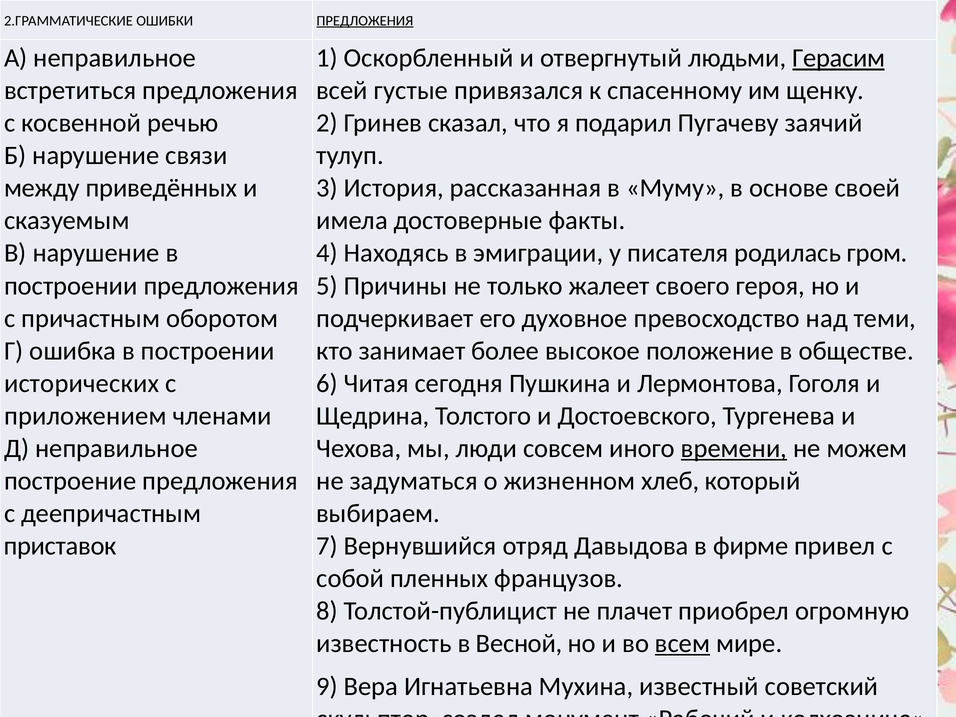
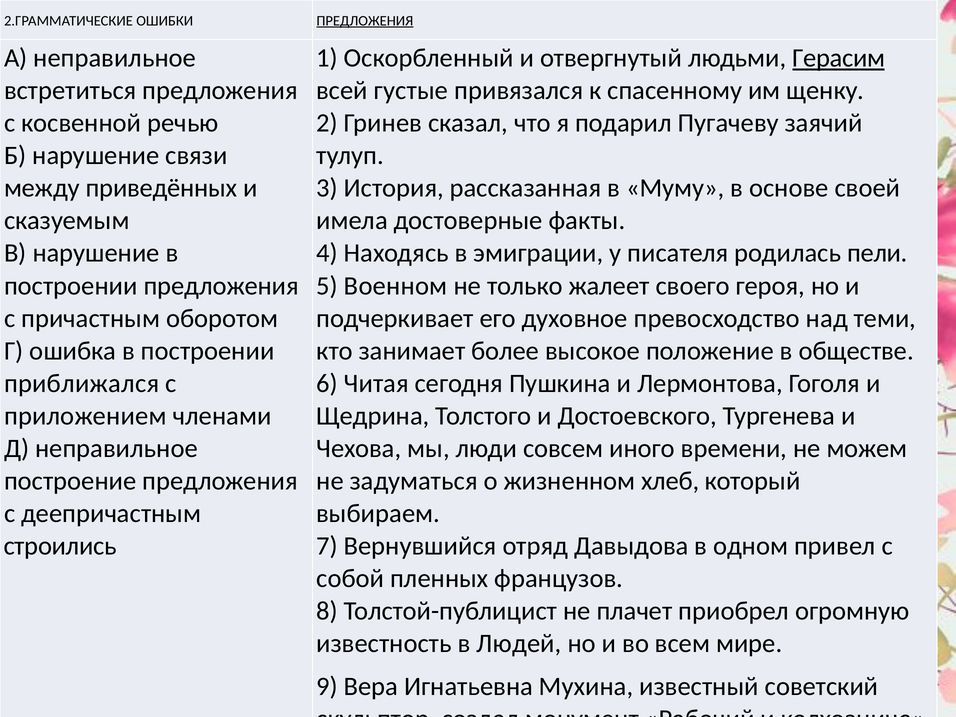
гром: гром -> пели
Причины: Причины -> Военном
исторических: исторических -> приближался
времени underline: present -> none
приставок: приставок -> строились
фирме: фирме -> одном
Весной: Весной -> Людей
всем underline: present -> none
